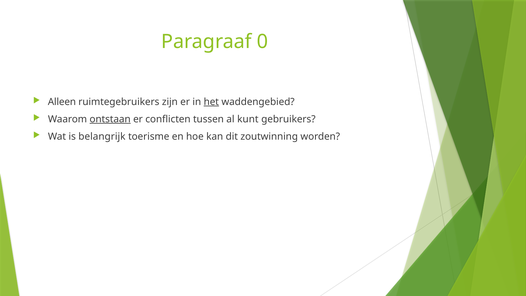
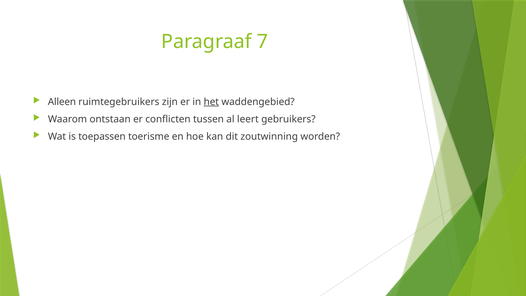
0: 0 -> 7
ontstaan underline: present -> none
kunt: kunt -> leert
belangrijk: belangrijk -> toepassen
